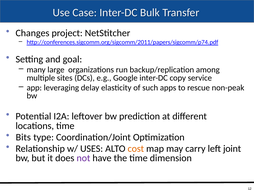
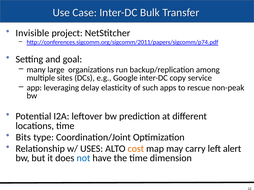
Changes: Changes -> Invisible
joint: joint -> alert
not colour: purple -> blue
